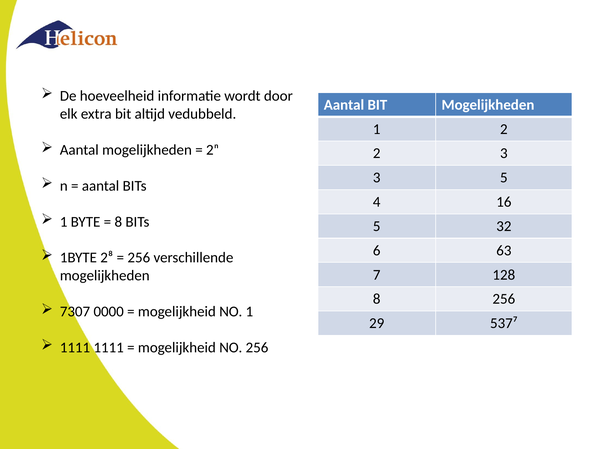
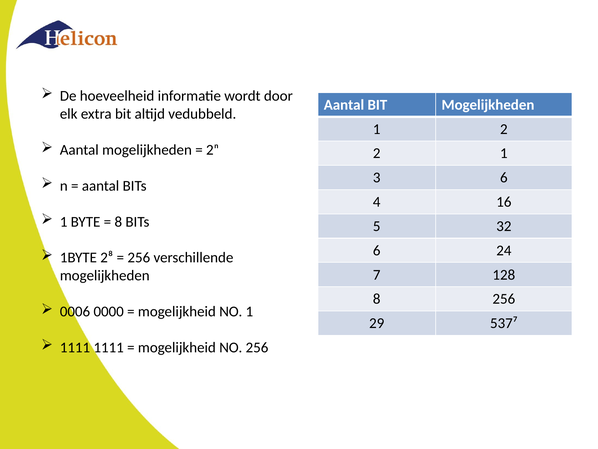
2 3: 3 -> 1
3 5: 5 -> 6
63: 63 -> 24
7307: 7307 -> 0006
